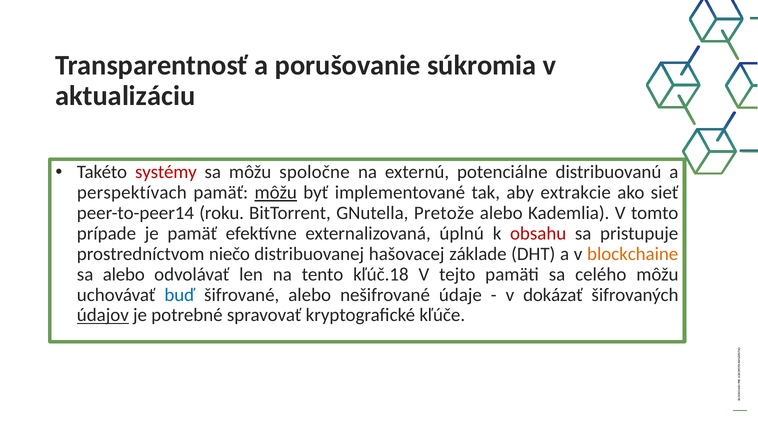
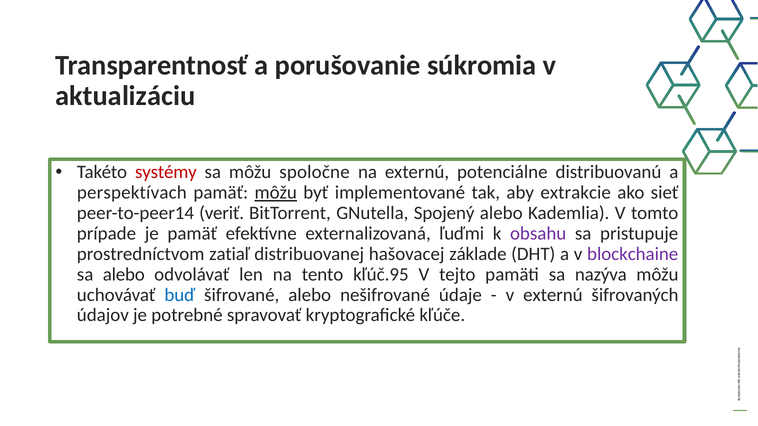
roku: roku -> veriť
Pretože: Pretože -> Spojený
úplnú: úplnú -> ľuďmi
obsahu colour: red -> purple
niečo: niečo -> zatiaľ
blockchaine colour: orange -> purple
kľúč.18: kľúč.18 -> kľúč.95
celého: celého -> nazýva
v dokázať: dokázať -> externú
údajov underline: present -> none
